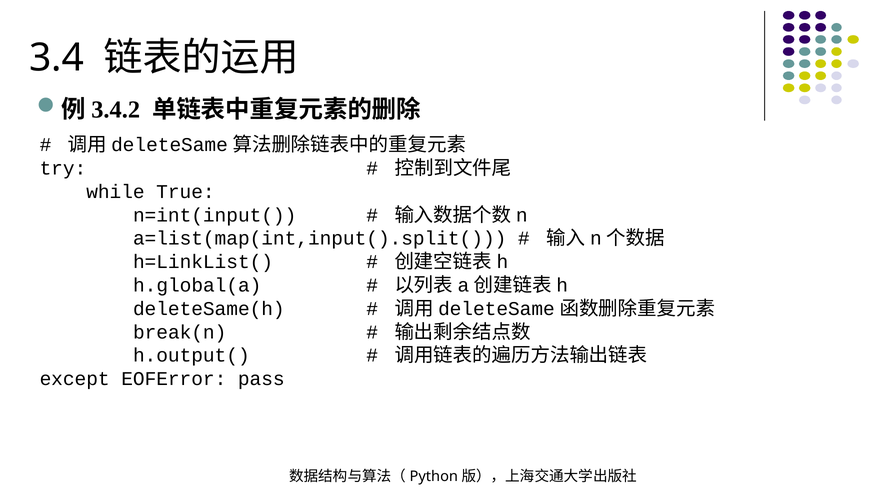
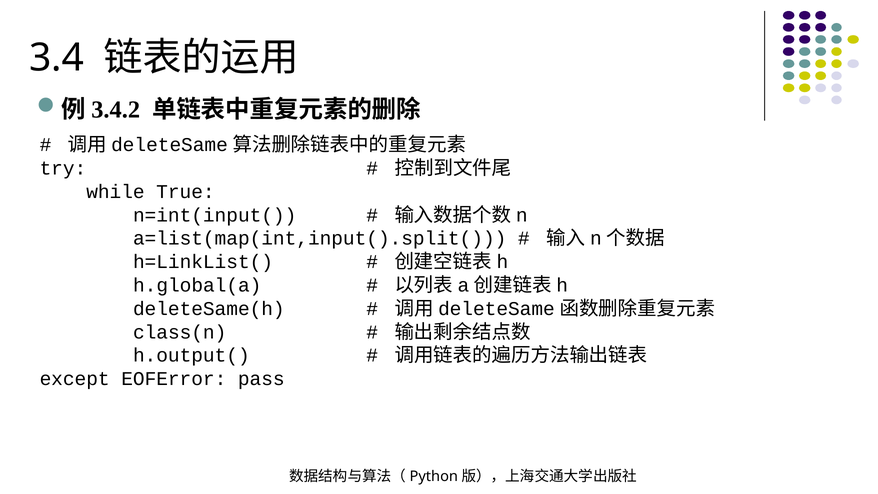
break(n: break(n -> class(n
